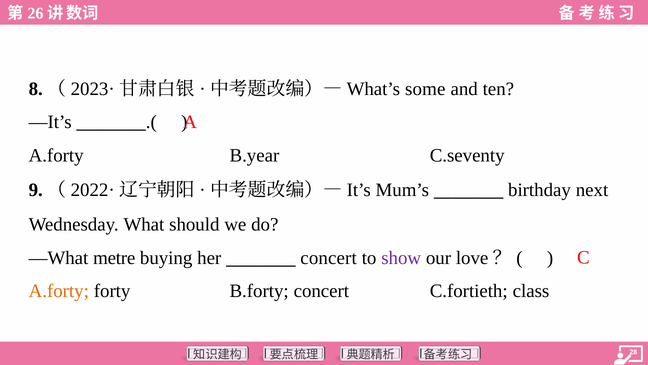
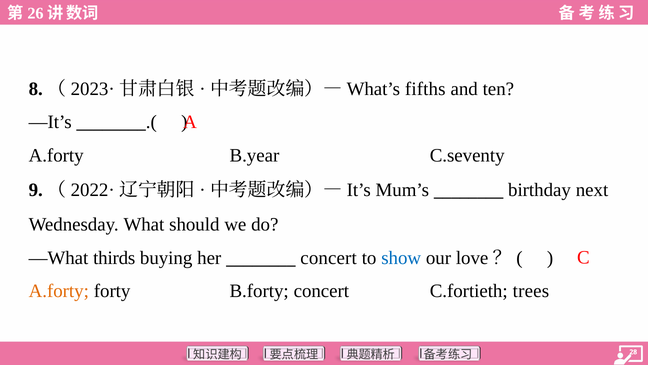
some: some -> fifths
metre: metre -> thirds
show colour: purple -> blue
class: class -> trees
